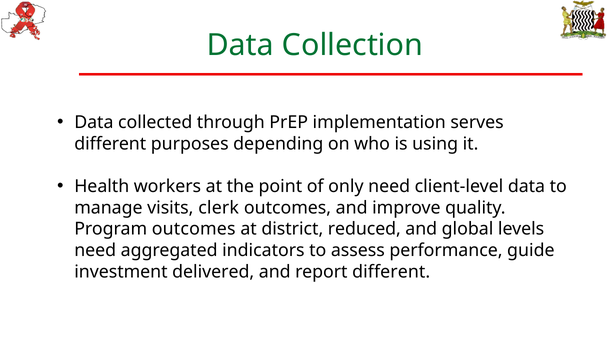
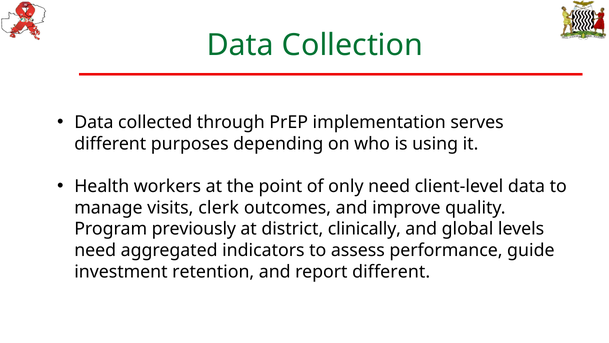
Program outcomes: outcomes -> previously
reduced: reduced -> clinically
delivered: delivered -> retention
